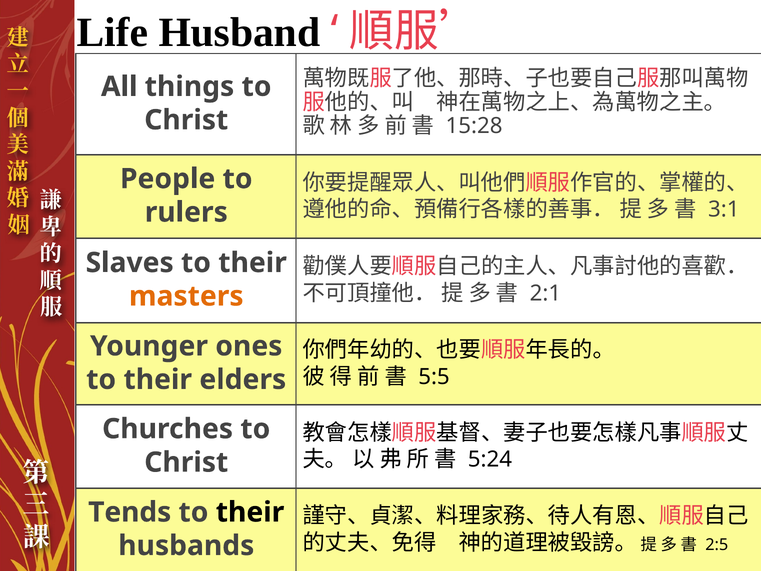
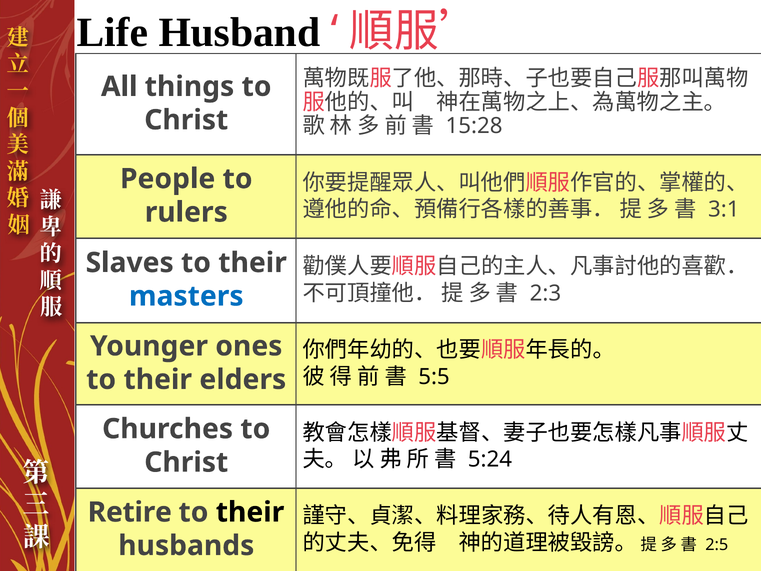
2:1: 2:1 -> 2:3
masters colour: orange -> blue
Tends: Tends -> Retire
